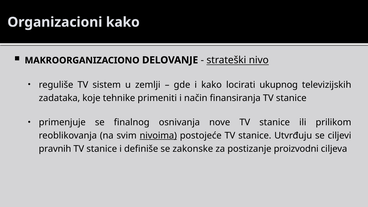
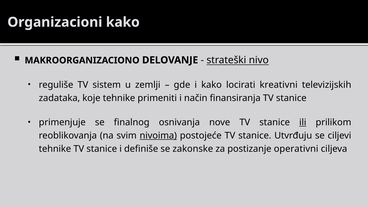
ukupnog: ukupnog -> kreativni
ili underline: none -> present
pravnih at (55, 149): pravnih -> tehnike
proizvodni: proizvodni -> operativni
